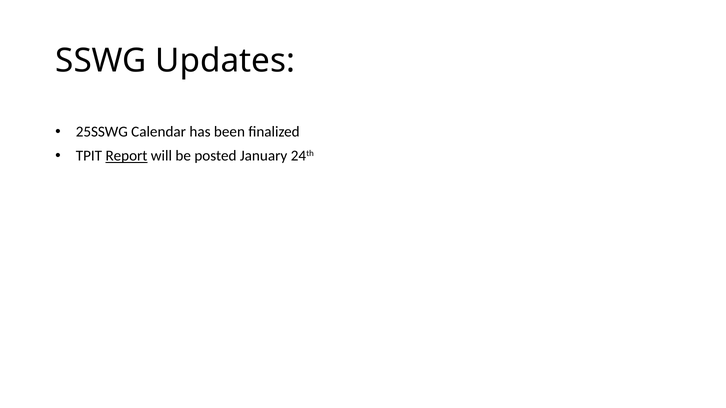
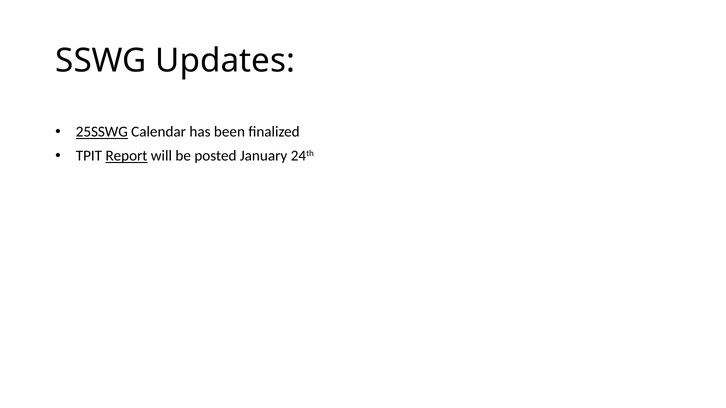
25SSWG underline: none -> present
